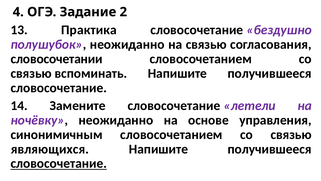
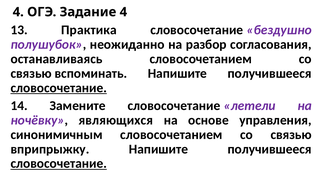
Задание 2: 2 -> 4
на связью: связью -> разбор
словосочетании: словосочетании -> останавливаясь
словосочетание at (59, 88) underline: none -> present
ночёвку неожиданно: неожиданно -> являющихся
являющихся: являющихся -> вприпрыжку
